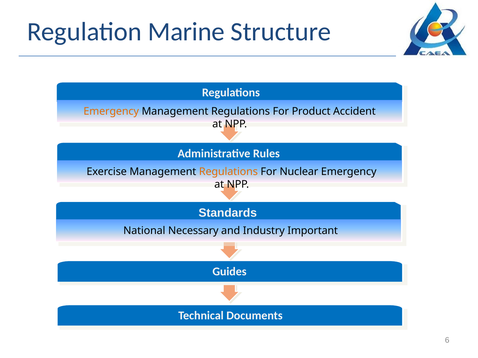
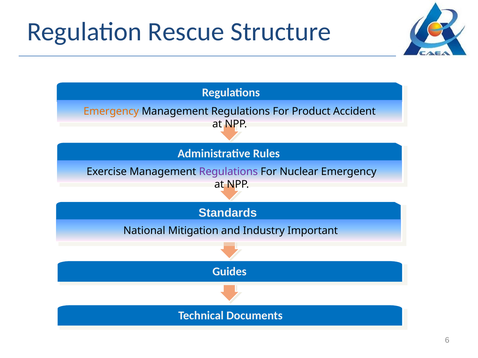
Marine: Marine -> Rescue
Regulations at (228, 172) colour: orange -> purple
Necessary: Necessary -> Mitigation
